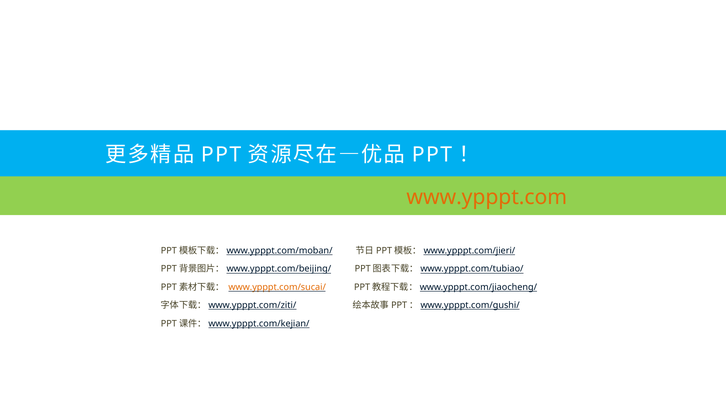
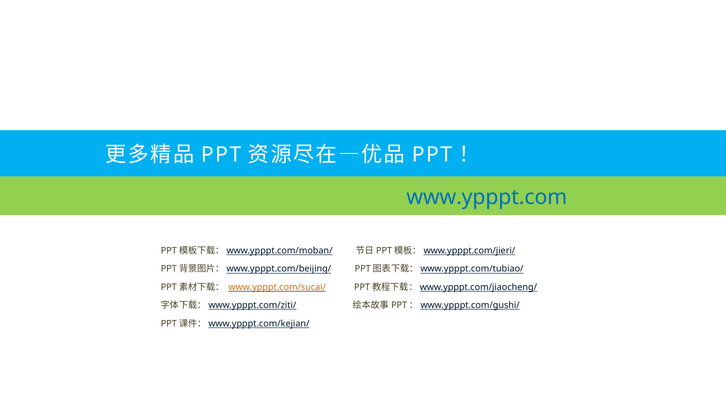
www.ypppt.com colour: orange -> blue
